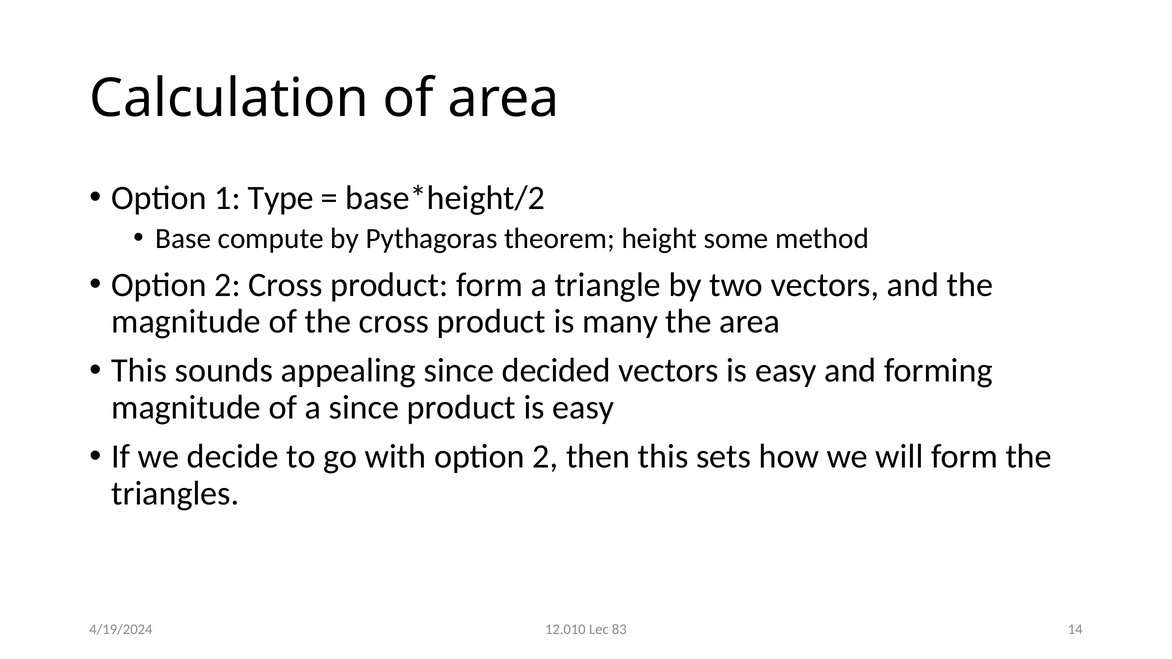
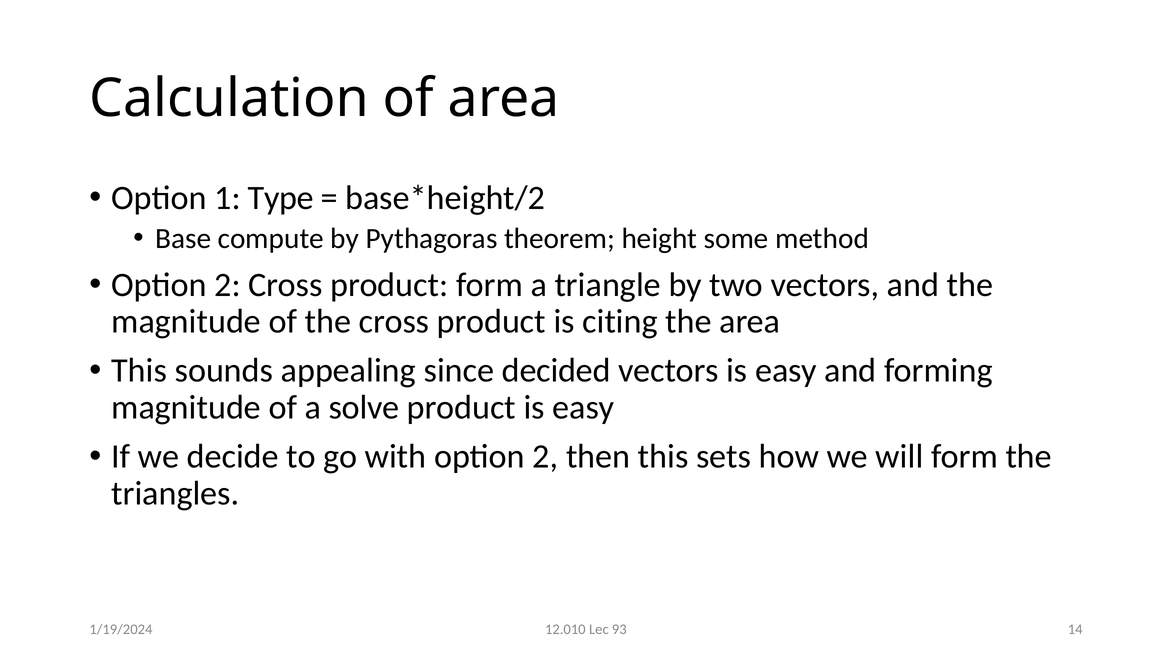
many: many -> citing
a since: since -> solve
83: 83 -> 93
4/19/2024: 4/19/2024 -> 1/19/2024
